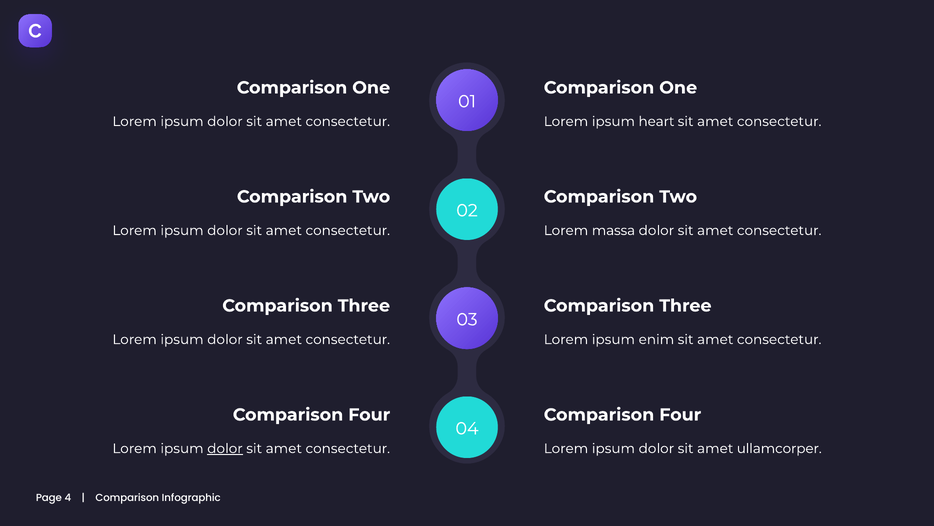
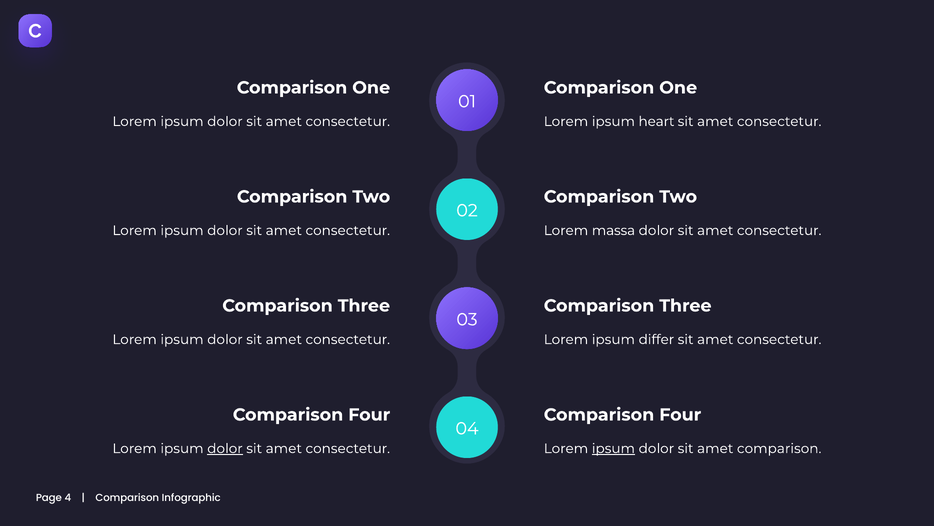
enim: enim -> differ
ipsum at (613, 448) underline: none -> present
amet ullamcorper: ullamcorper -> comparison
